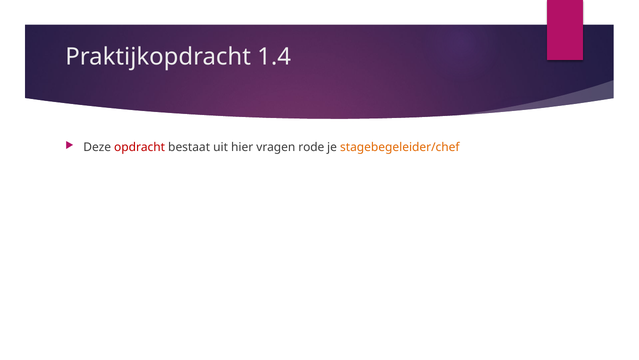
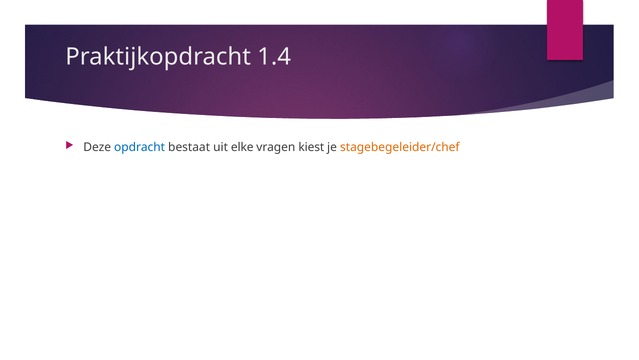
opdracht colour: red -> blue
hier: hier -> elke
rode: rode -> kiest
